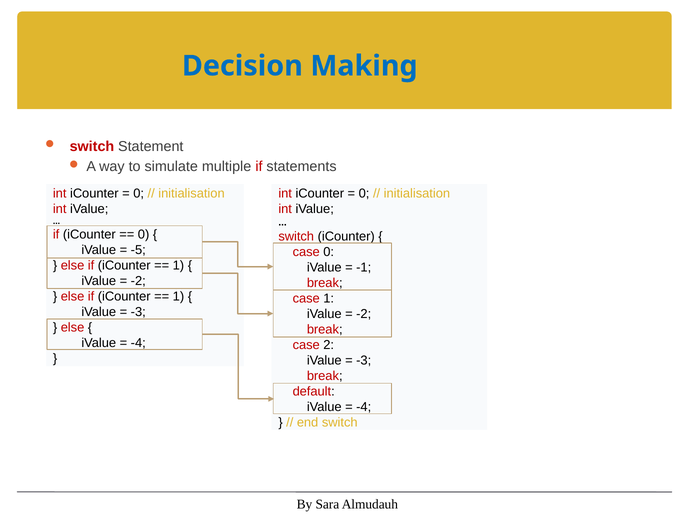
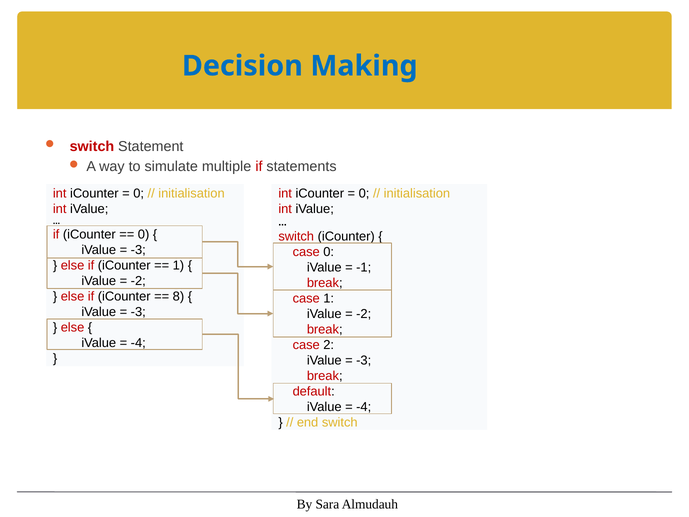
-5 at (138, 250): -5 -> -3
1 at (178, 297): 1 -> 8
